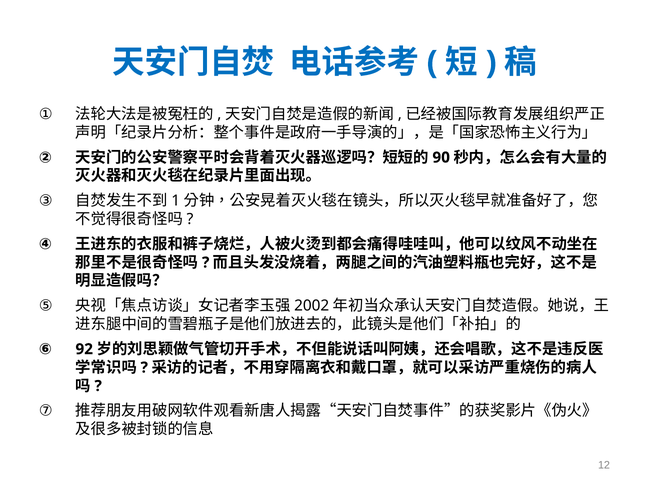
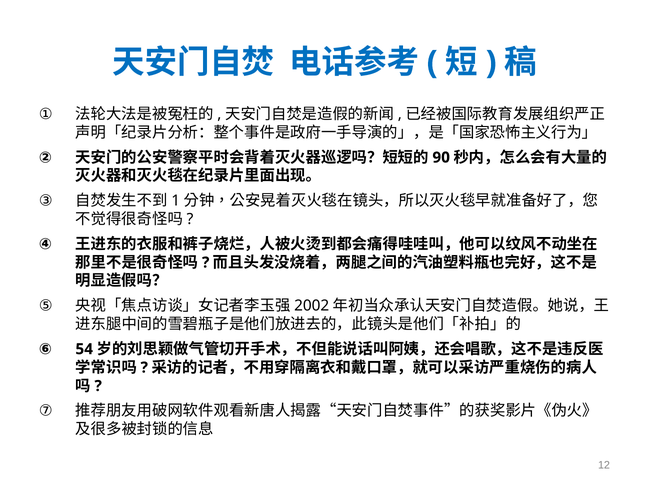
92: 92 -> 54
